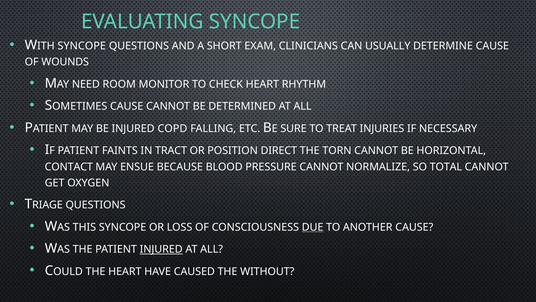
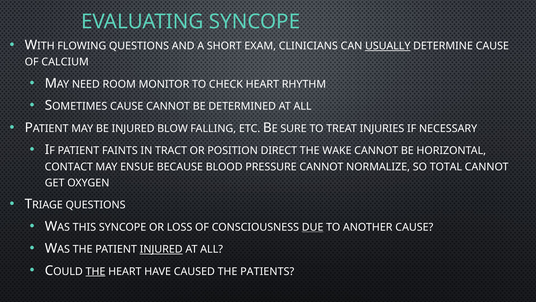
SYNCOPE at (82, 46): SYNCOPE -> FLOWING
USUALLY underline: none -> present
WOUNDS: WOUNDS -> CALCIUM
COPD: COPD -> BLOW
TORN: TORN -> WAKE
THE at (96, 271) underline: none -> present
WITHOUT: WITHOUT -> PATIENTS
